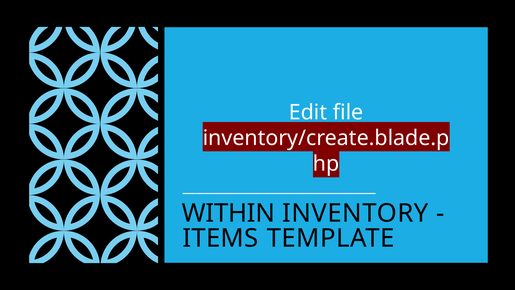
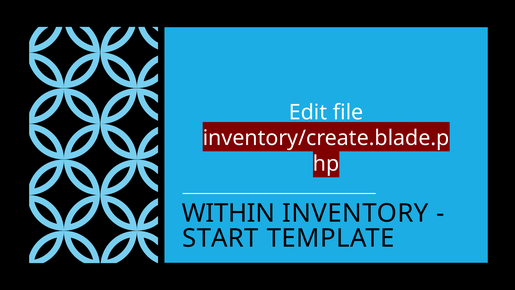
ITEMS: ITEMS -> START
